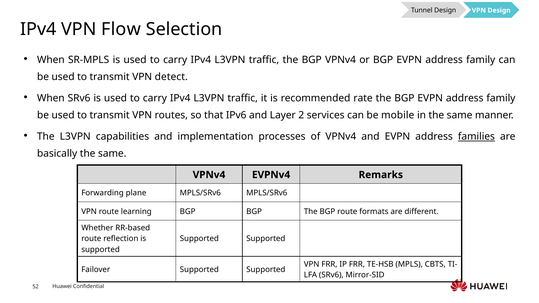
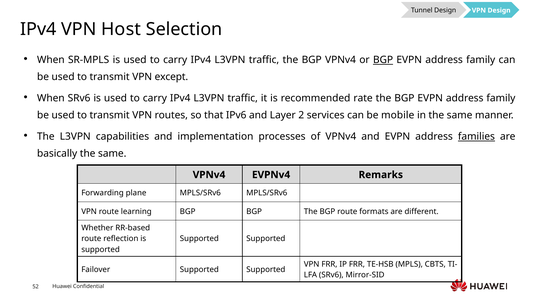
Flow: Flow -> Host
BGP at (383, 60) underline: none -> present
detect: detect -> except
